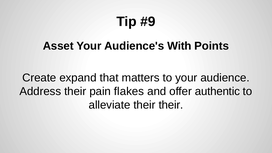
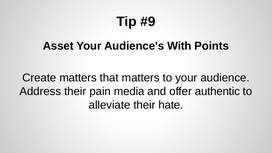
Create expand: expand -> matters
flakes: flakes -> media
their their: their -> hate
